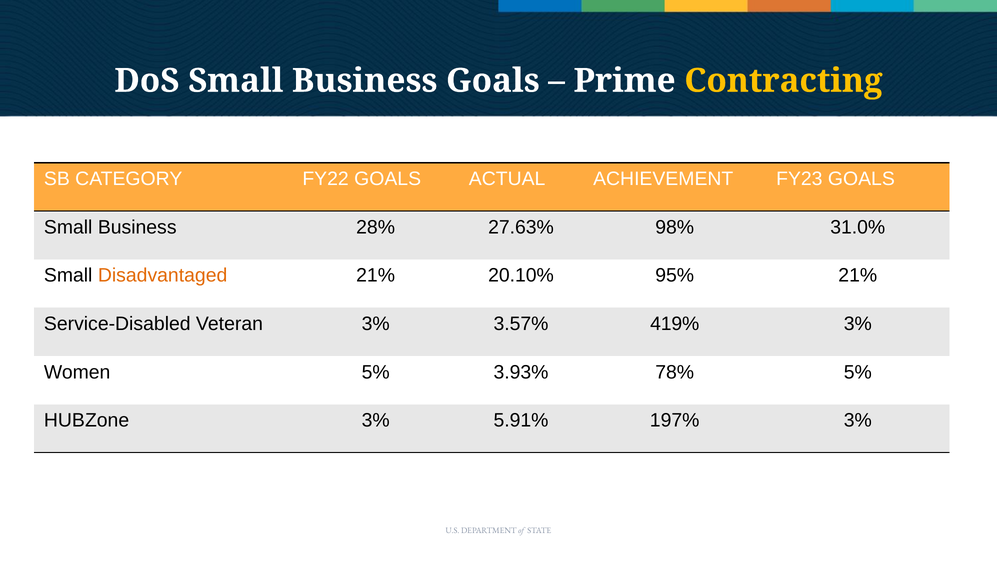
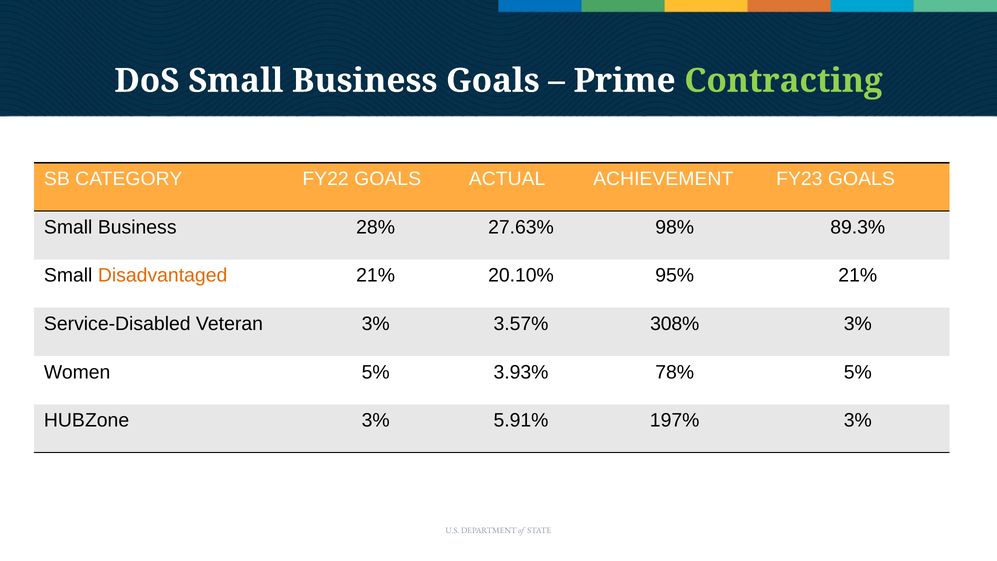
Contracting colour: yellow -> light green
31.0%: 31.0% -> 89.3%
419%: 419% -> 308%
